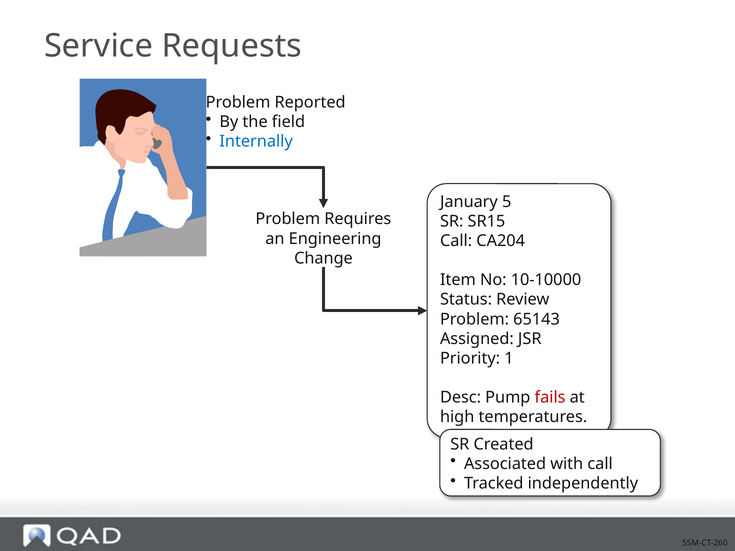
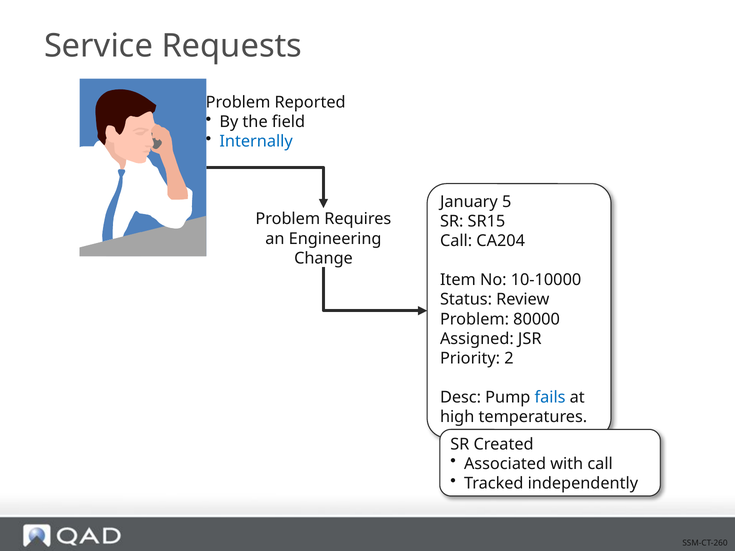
65143: 65143 -> 80000
1: 1 -> 2
fails colour: red -> blue
